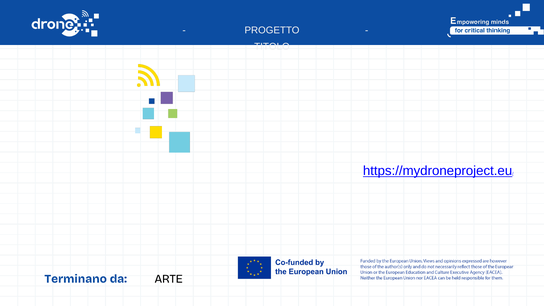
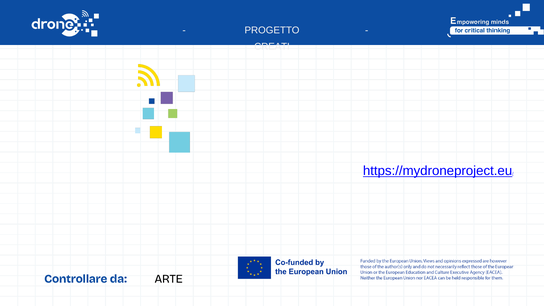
TITOLO: TITOLO -> CREATI
Terminano: Terminano -> Controllare
